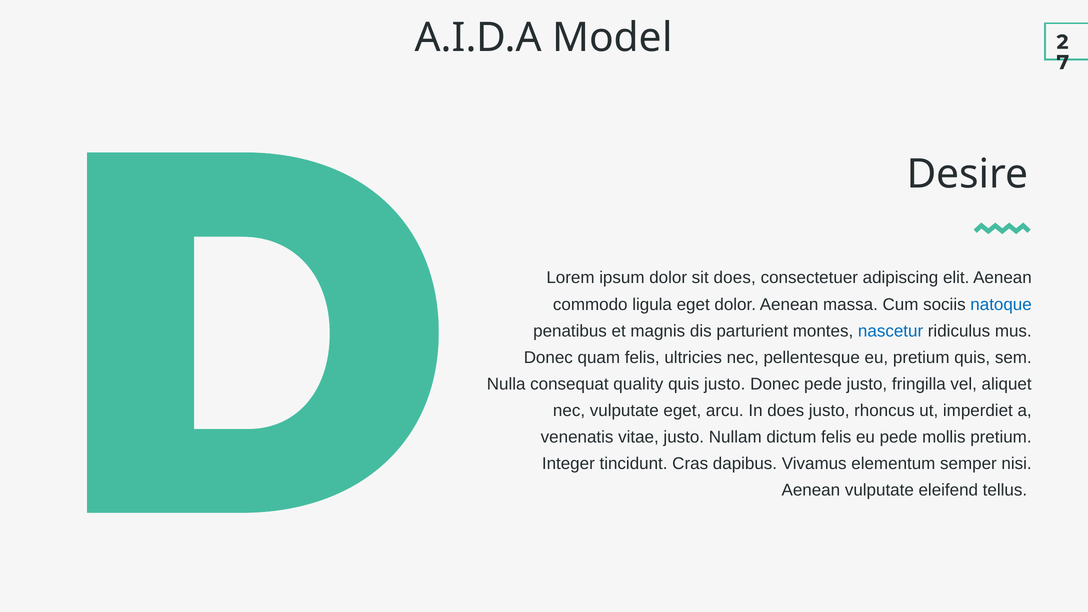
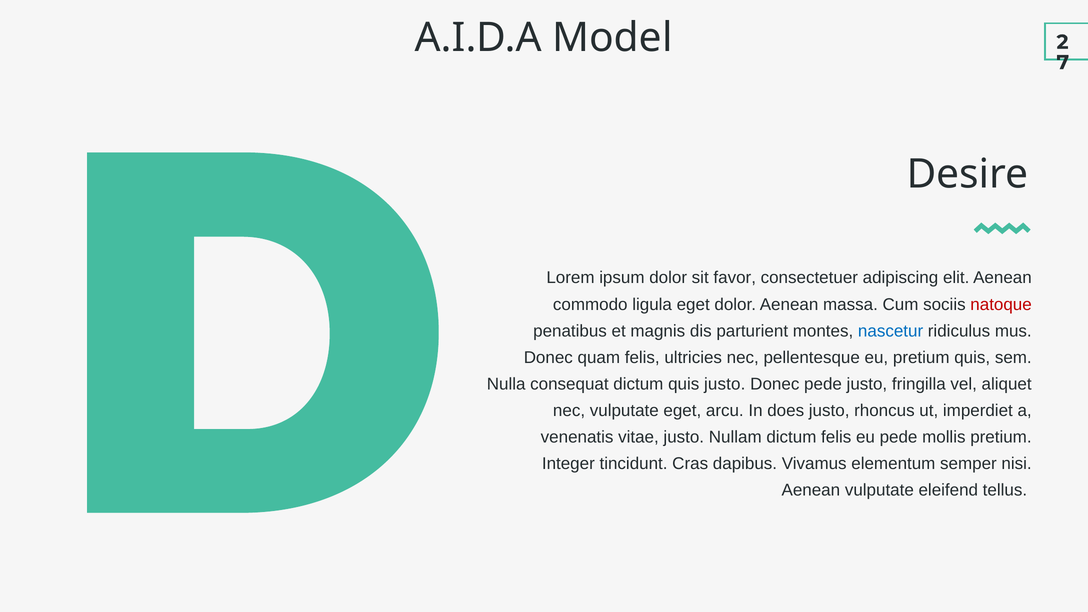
sit does: does -> favor
natoque colour: blue -> red
consequat quality: quality -> dictum
